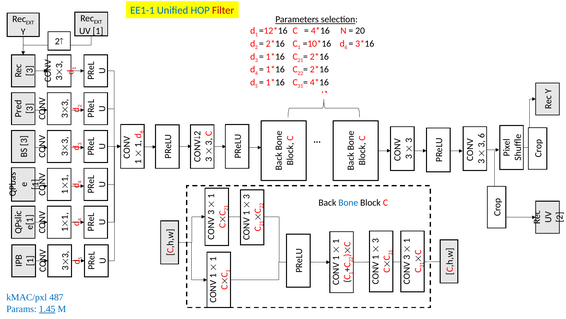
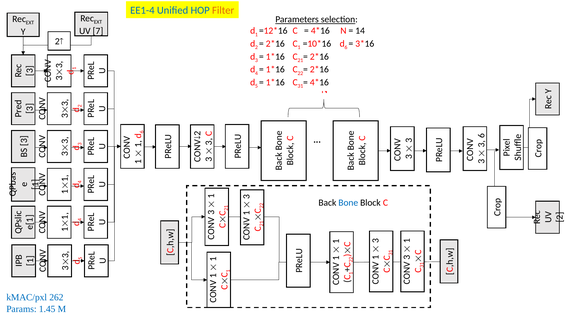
EE1-1: EE1-1 -> EE1-4
Filter colour: red -> orange
20: 20 -> 14
UV 1: 1 -> 7
487: 487 -> 262
1.45 underline: present -> none
